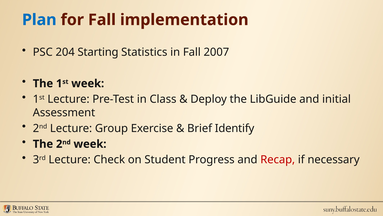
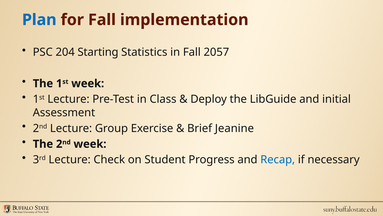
2007: 2007 -> 2057
Identify: Identify -> Jeanine
Recap colour: red -> blue
